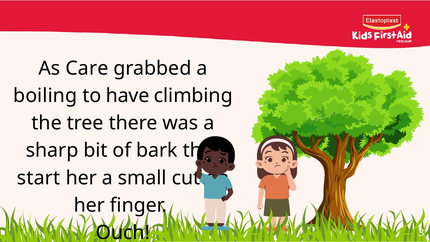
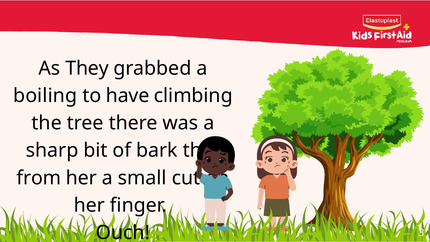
Care: Care -> They
start: start -> from
